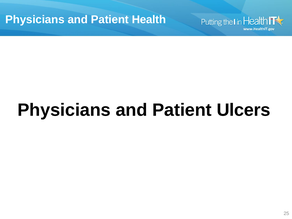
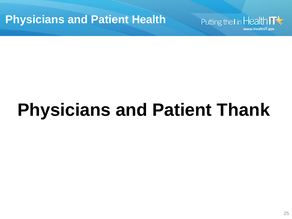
Ulcers: Ulcers -> Thank
